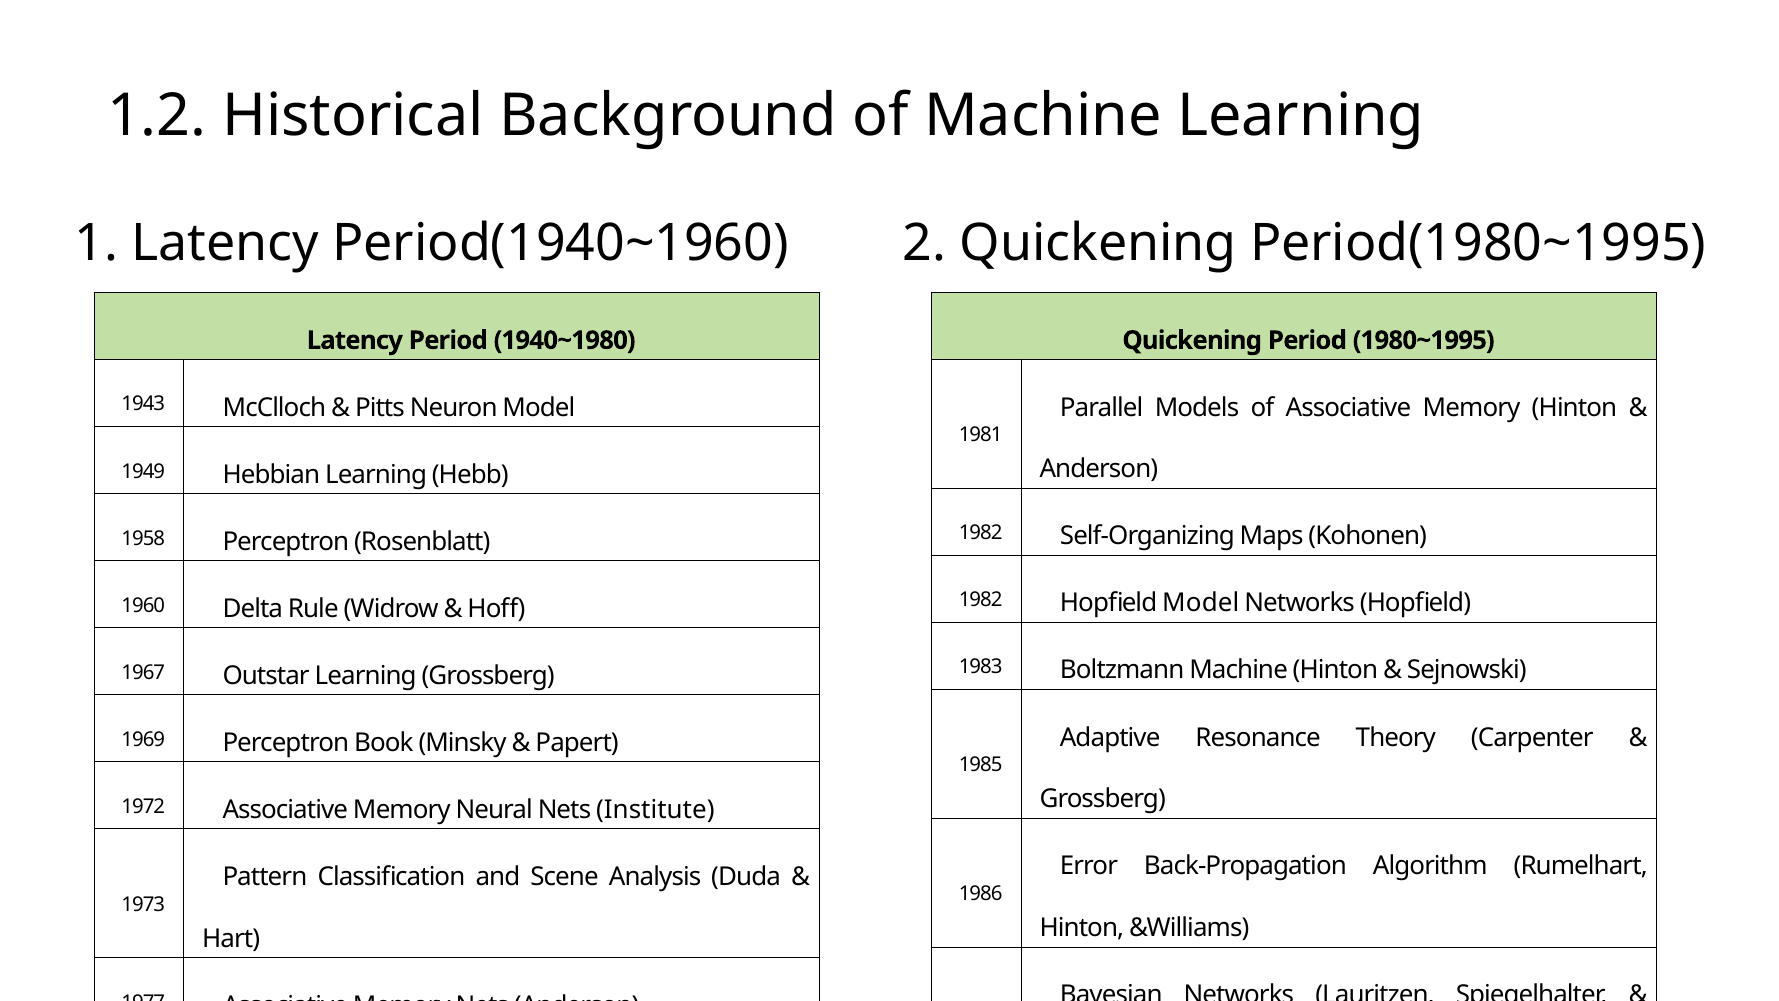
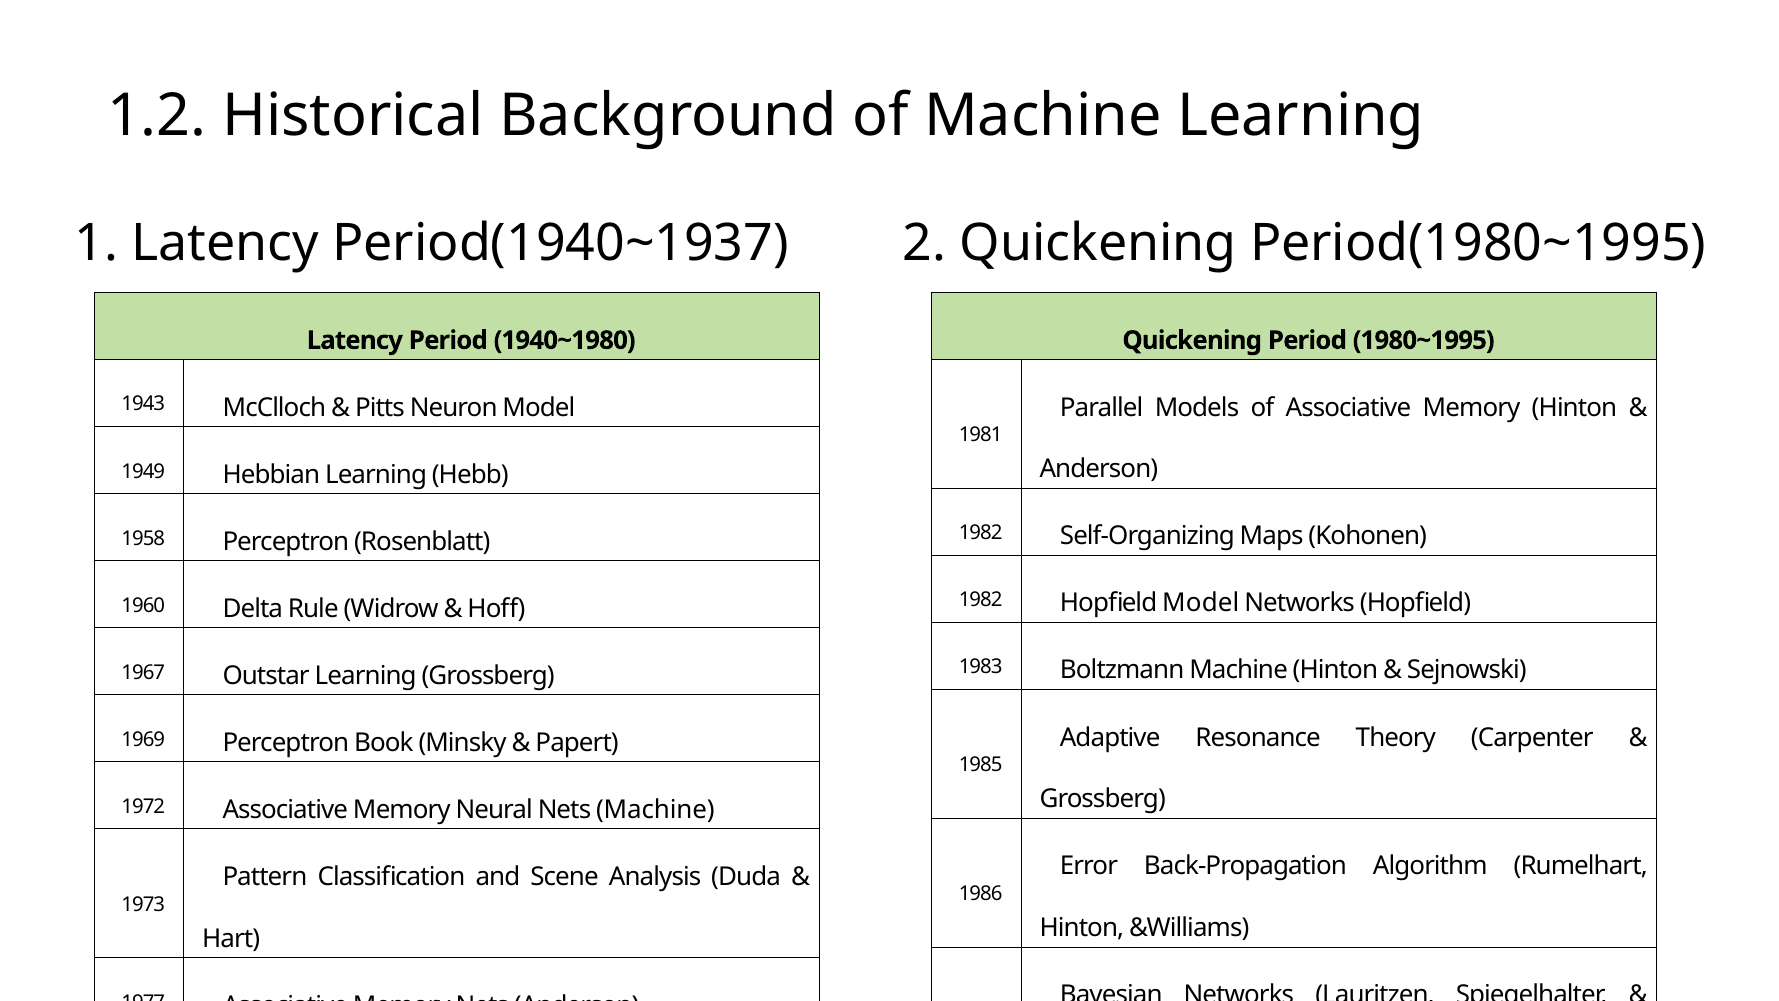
Period(1940~1960: Period(1940~1960 -> Period(1940~1937
Nets Institute: Institute -> Machine
